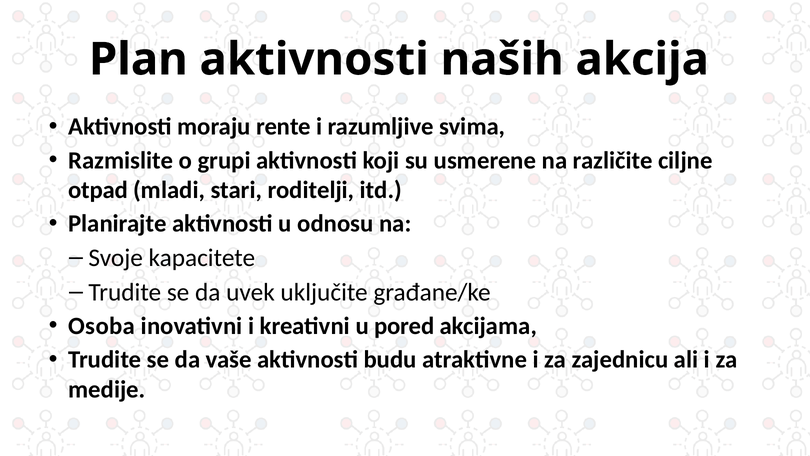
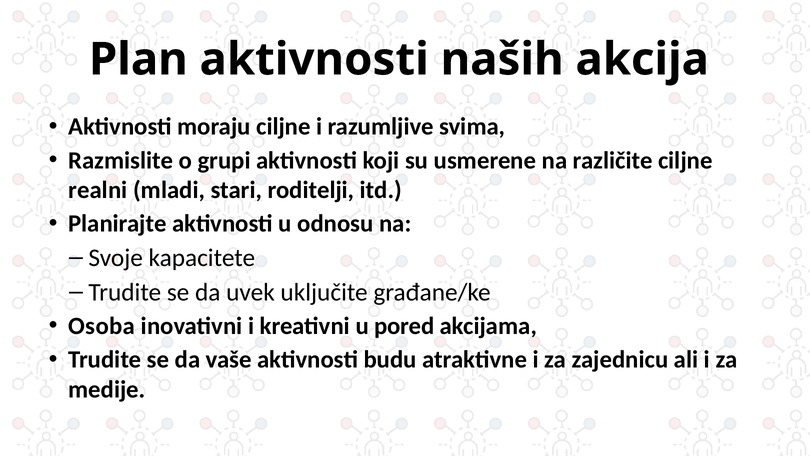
moraju rente: rente -> ciljne
otpad: otpad -> realni
